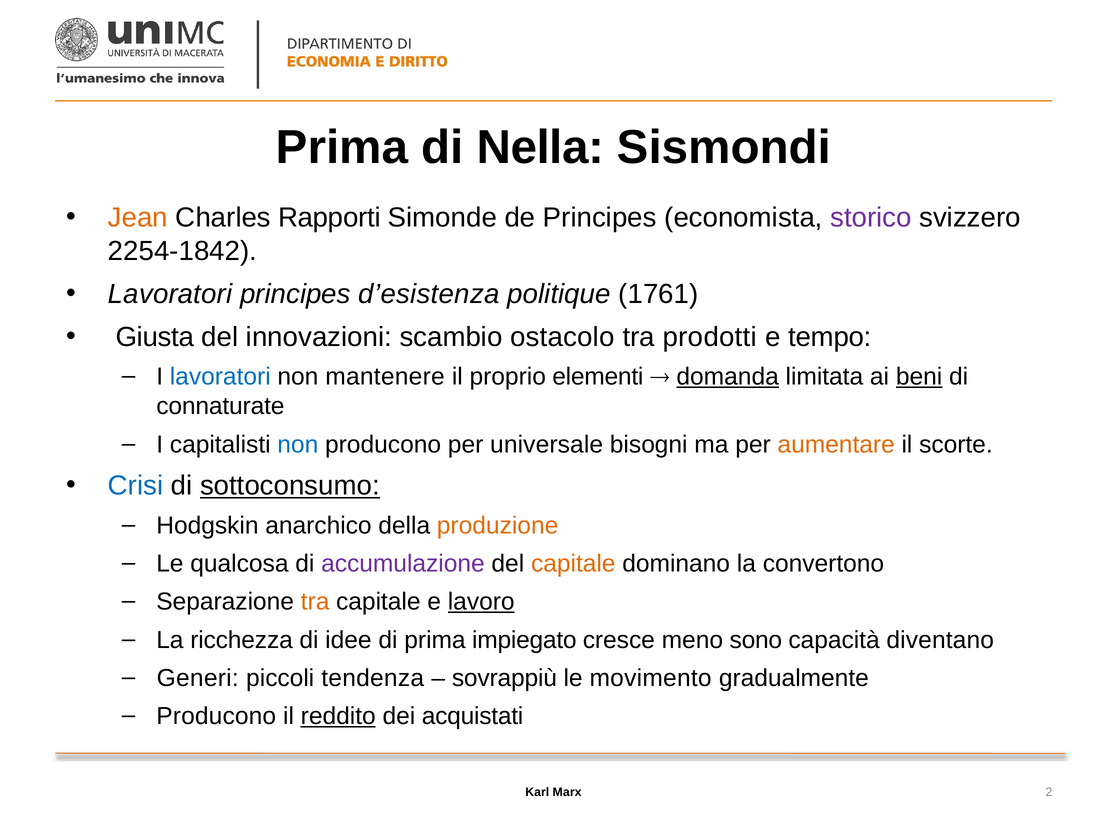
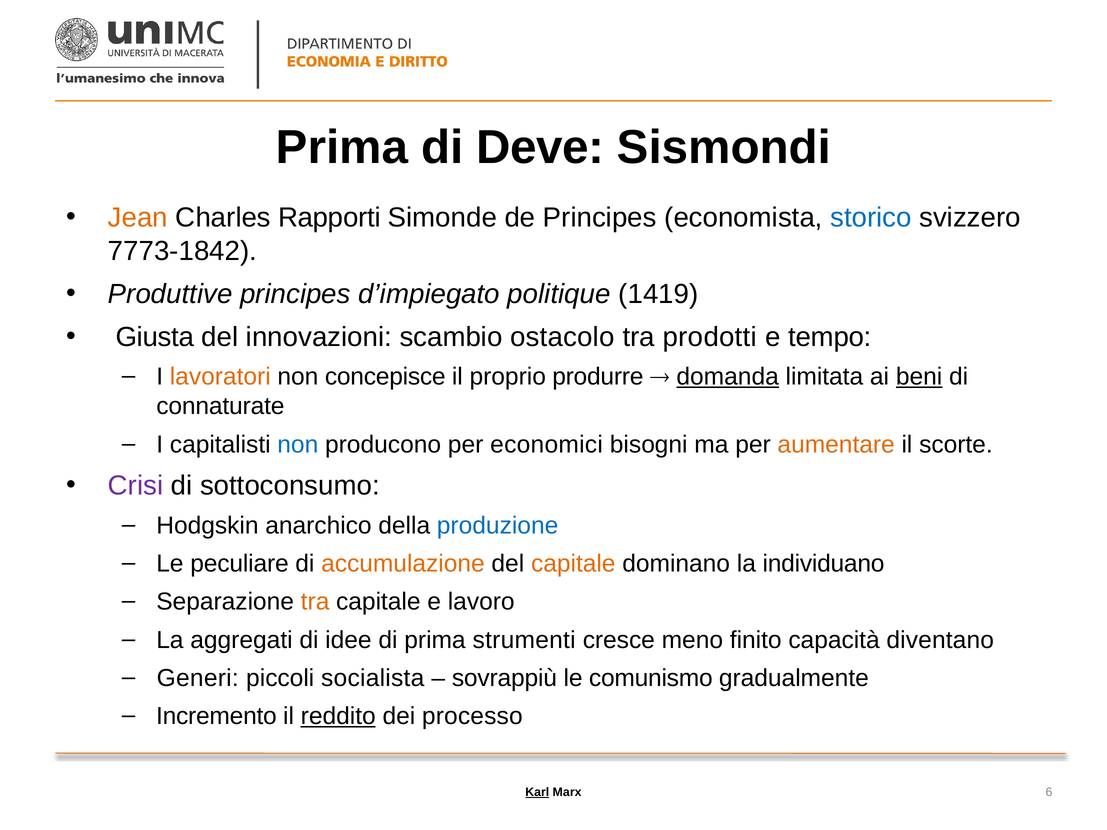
Nella: Nella -> Deve
storico colour: purple -> blue
2254-1842: 2254-1842 -> 7773-1842
Lavoratori at (170, 294): Lavoratori -> Produttive
d’esistenza: d’esistenza -> d’impiegato
1761: 1761 -> 1419
lavoratori at (220, 377) colour: blue -> orange
mantenere: mantenere -> concepisce
elementi: elementi -> produrre
universale: universale -> economici
Crisi colour: blue -> purple
sottoconsumo underline: present -> none
produzione colour: orange -> blue
qualcosa: qualcosa -> peculiare
accumulazione colour: purple -> orange
convertono: convertono -> individuano
lavoro underline: present -> none
ricchezza: ricchezza -> aggregati
impiegato: impiegato -> strumenti
sono: sono -> finito
tendenza: tendenza -> socialista
movimento: movimento -> comunismo
Producono at (216, 716): Producono -> Incremento
acquistati: acquistati -> processo
Karl underline: none -> present
2: 2 -> 6
